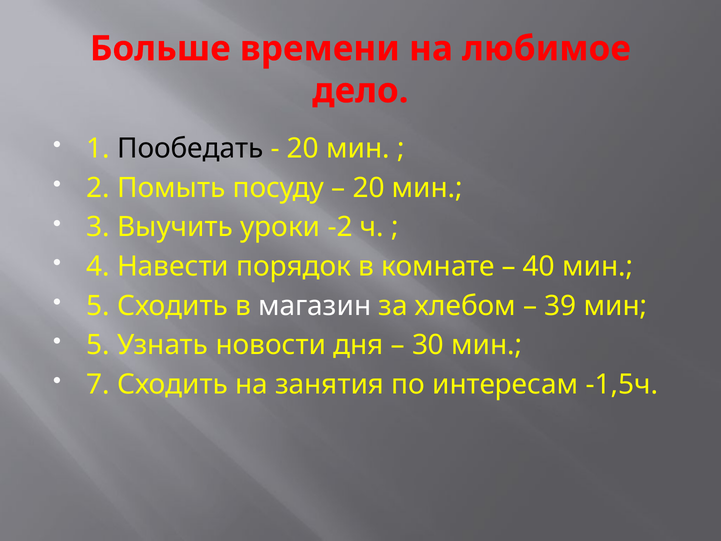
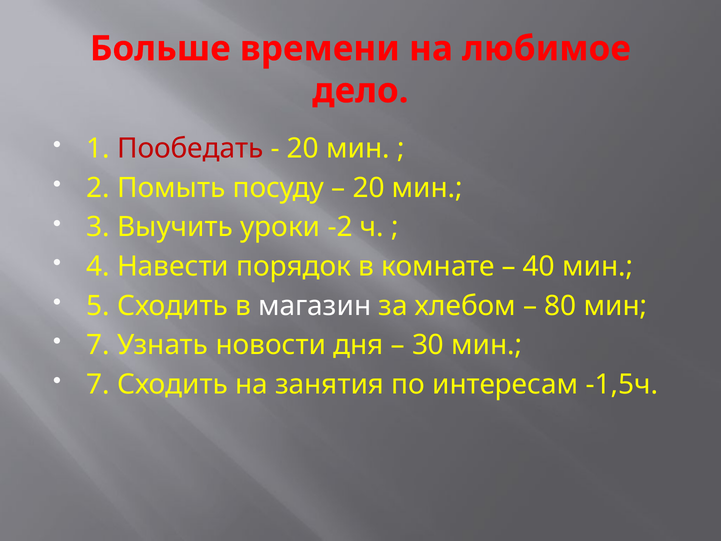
Пообедать colour: black -> red
39: 39 -> 80
5 at (98, 345): 5 -> 7
